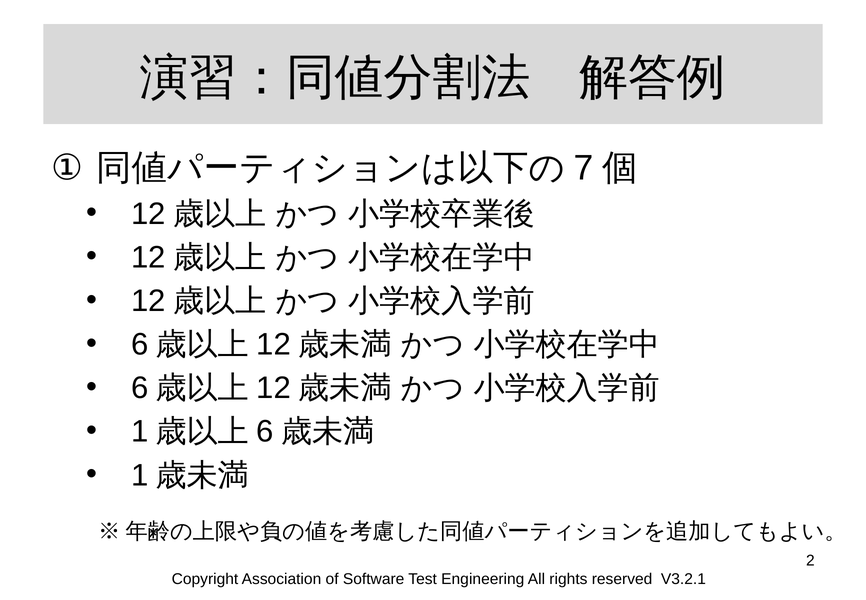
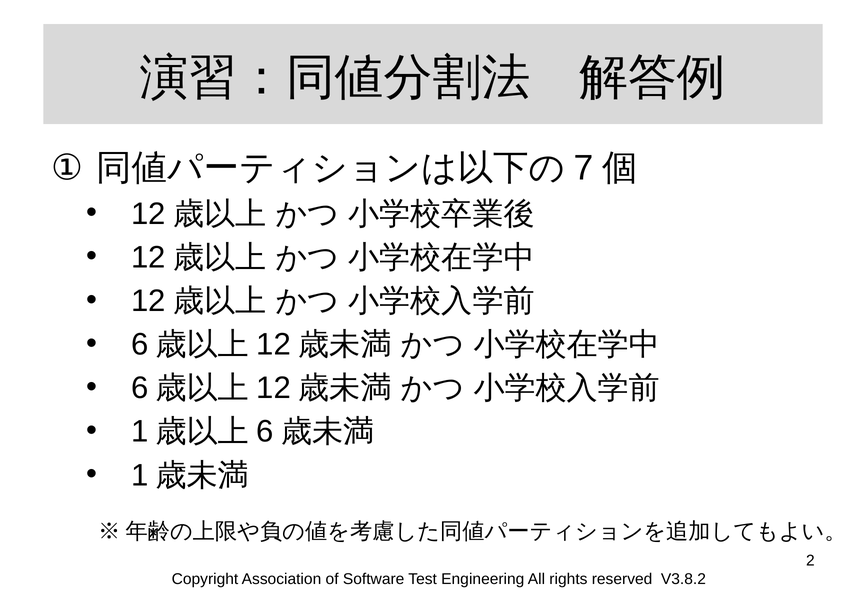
V3.2.1: V3.2.1 -> V3.8.2
